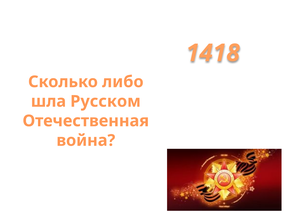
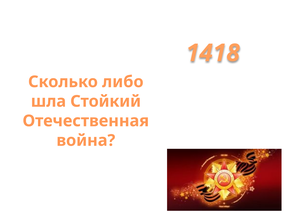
Русском: Русском -> Стойкий
